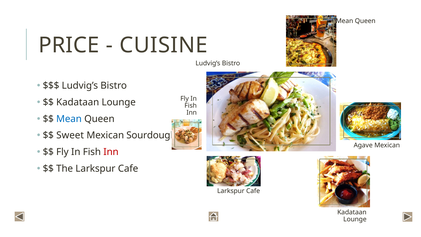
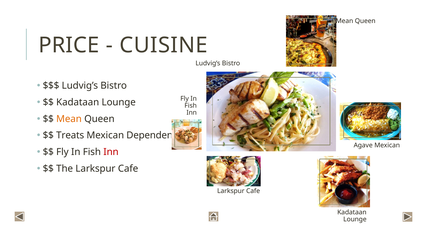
Mean at (69, 119) colour: blue -> orange
Sweet: Sweet -> Treats
Sourdough: Sourdough -> Dependent
